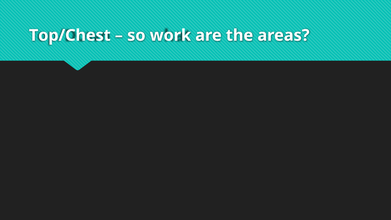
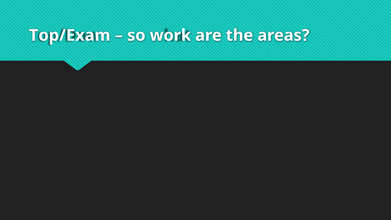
Top/Chest: Top/Chest -> Top/Exam
